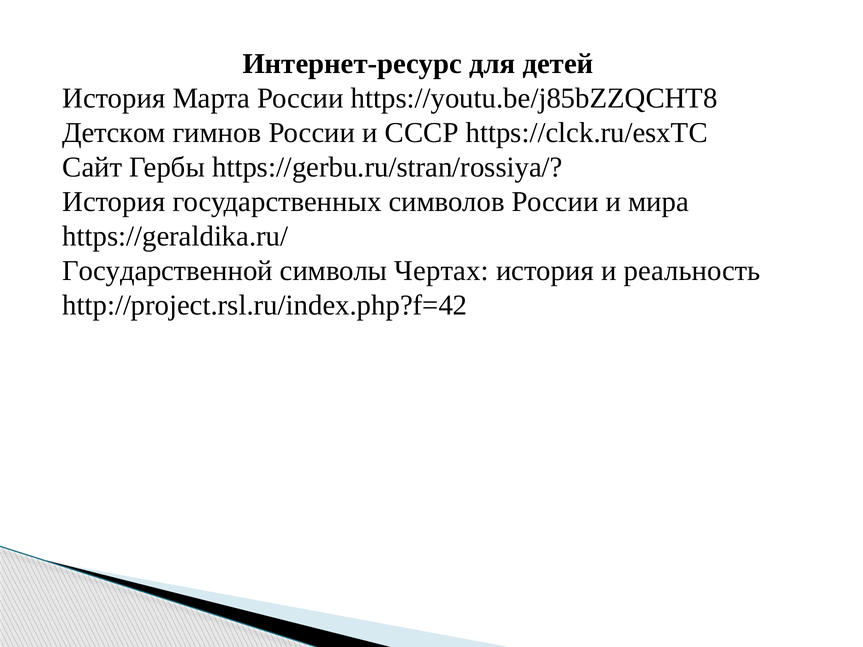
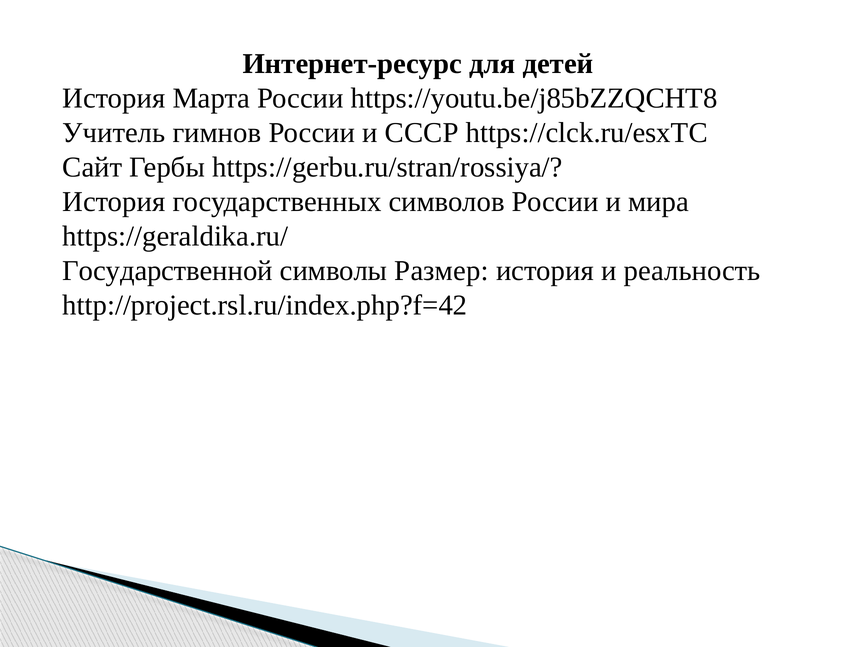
Детском: Детском -> Учитель
Чертах: Чертах -> Размер
